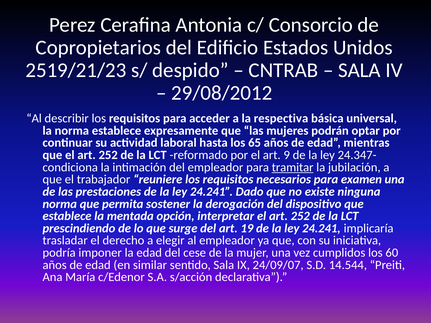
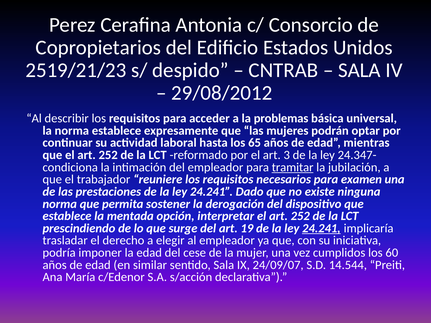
respectiva: respectiva -> problemas
9: 9 -> 3
24.241 at (321, 228) underline: none -> present
